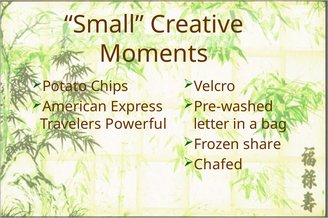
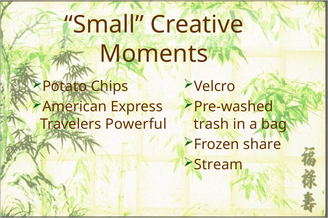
letter: letter -> trash
Chafed: Chafed -> Stream
